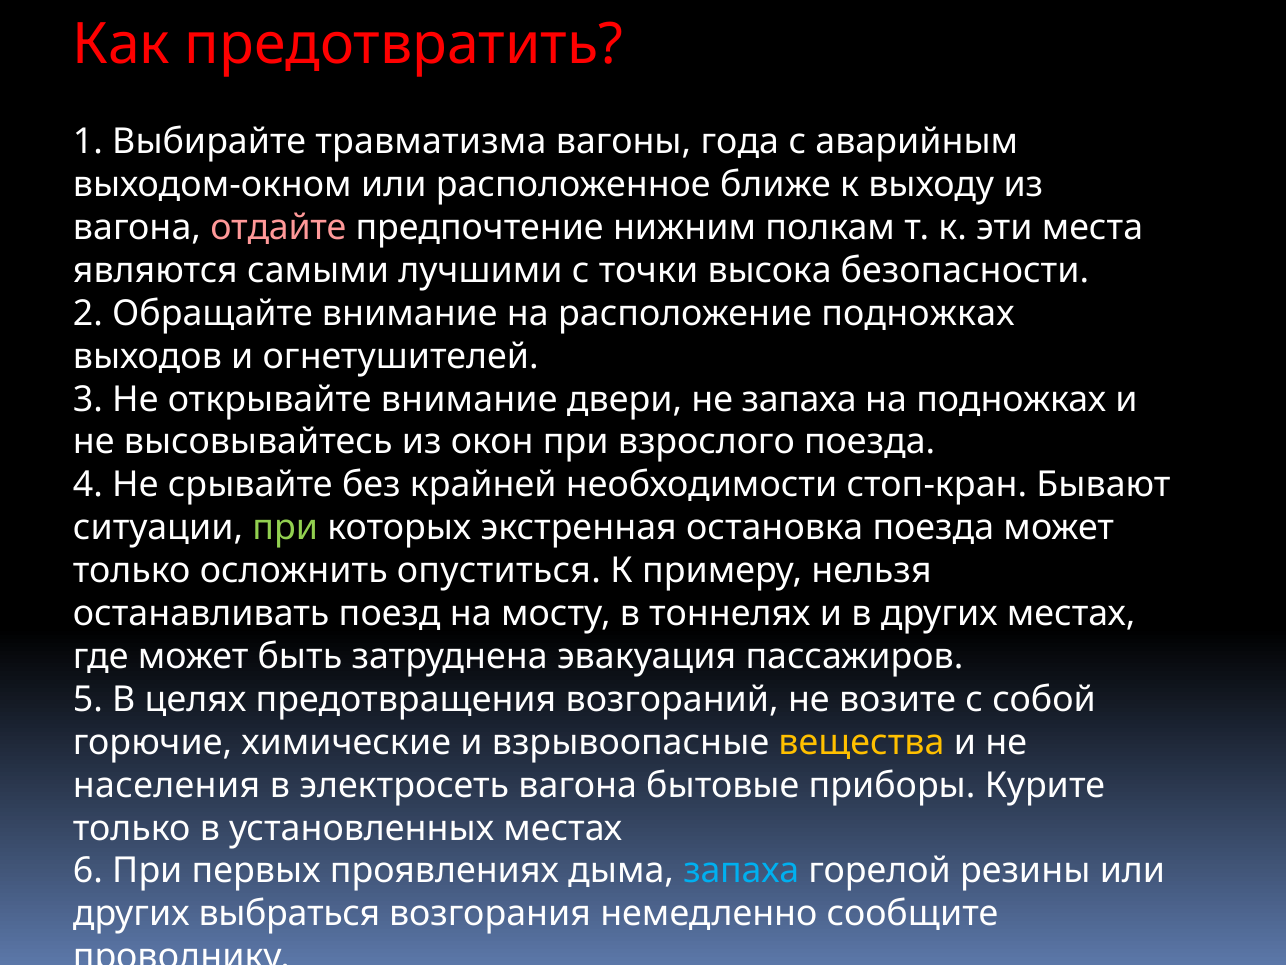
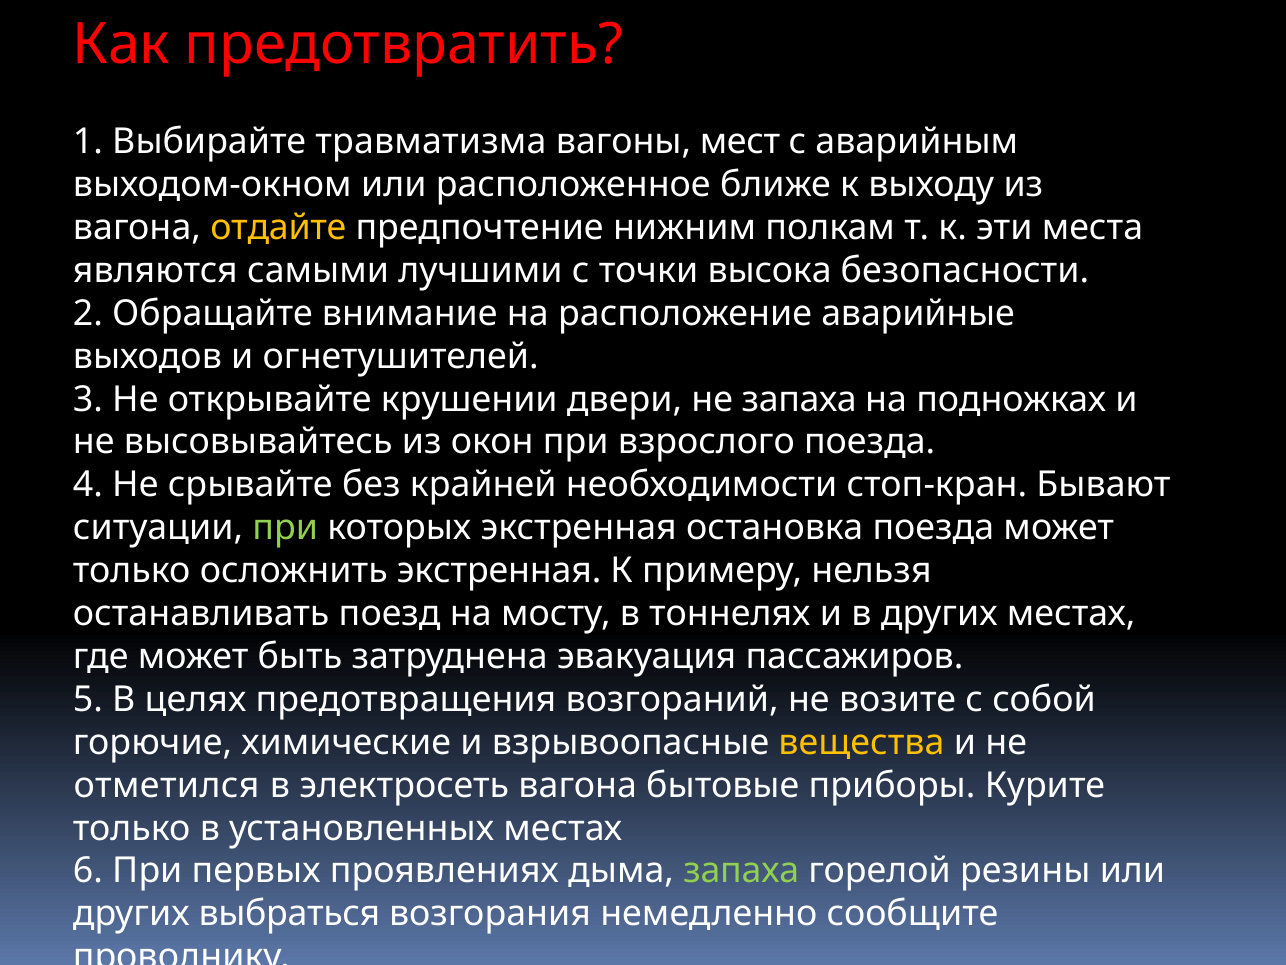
года: года -> мест
отдайте colour: pink -> yellow
расположение подножках: подножках -> аварийные
открывайте внимание: внимание -> крушении
осложнить опуститься: опуститься -> экстренная
населения: населения -> отметился
запаха at (741, 871) colour: light blue -> light green
